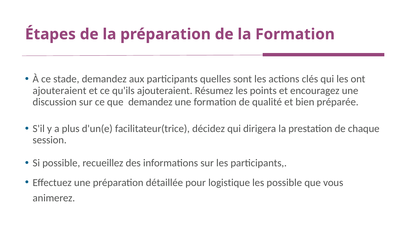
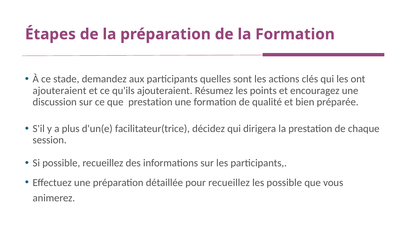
que demandez: demandez -> prestation
pour logistique: logistique -> recueillez
